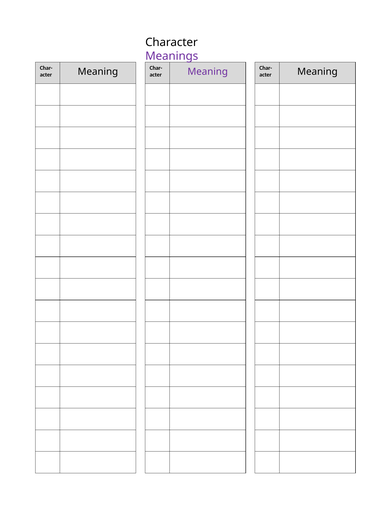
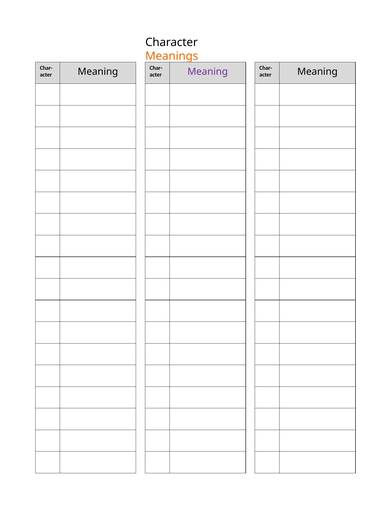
Meanings colour: purple -> orange
